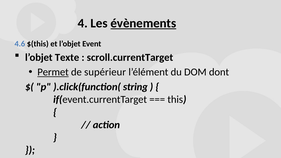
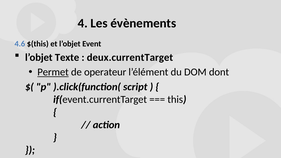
évènements underline: present -> none
scroll.currentTarget: scroll.currentTarget -> deux.currentTarget
supérieur: supérieur -> operateur
string: string -> script
